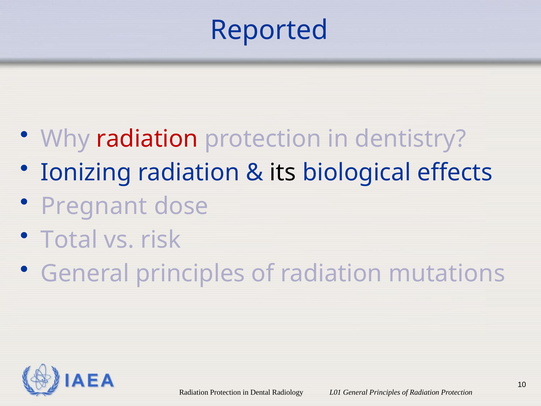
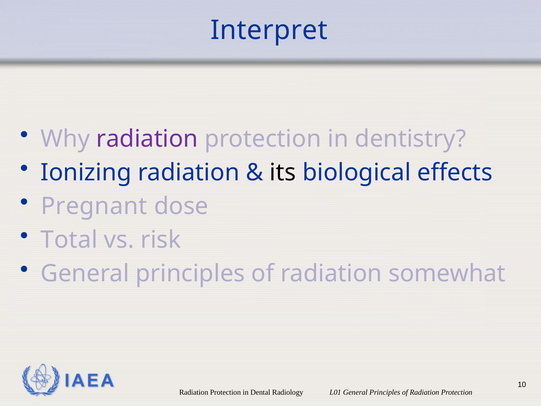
Reported: Reported -> Interpret
radiation at (147, 139) colour: red -> purple
mutations: mutations -> somewhat
